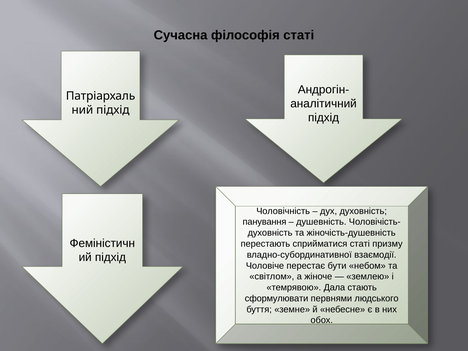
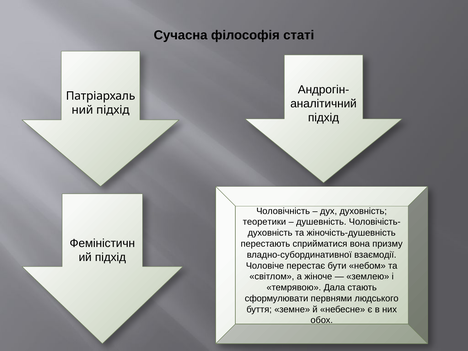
панування: панування -> теоретики
сприйматися статі: статі -> вона
